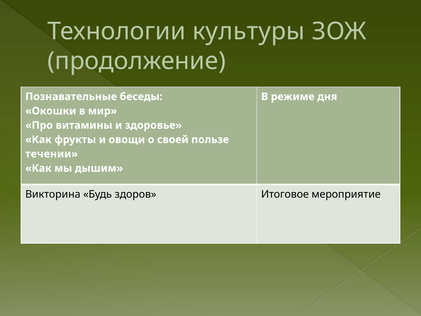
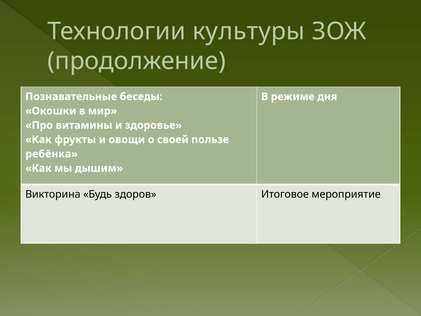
течении: течении -> ребёнка
